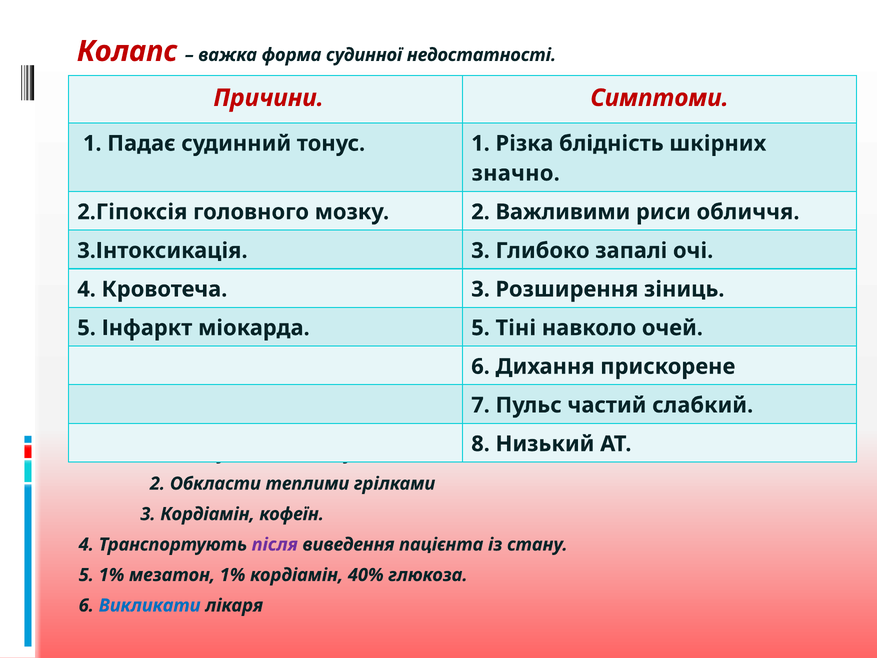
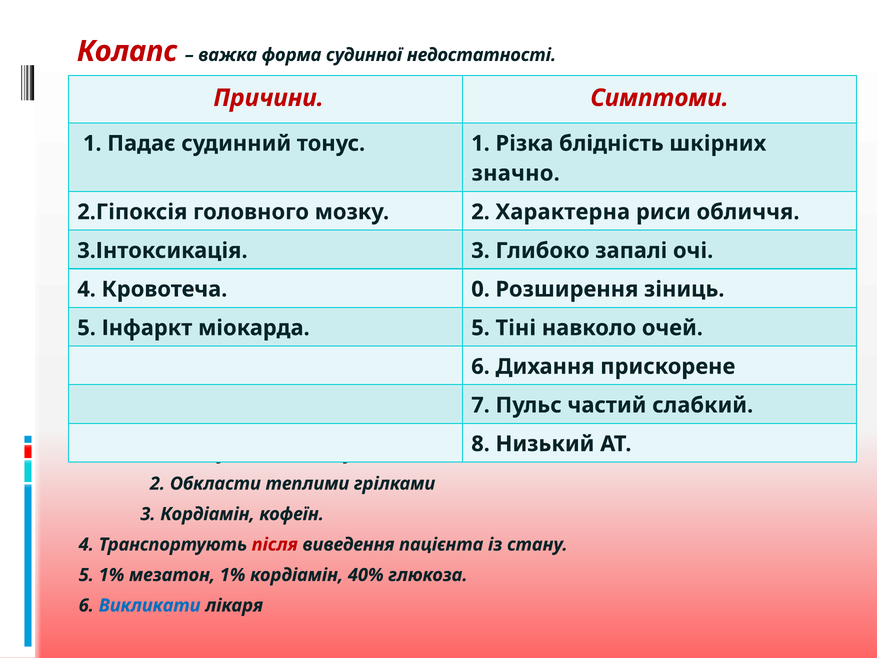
Важливими: Важливими -> Характерна
Кровотеча 3: 3 -> 0
після colour: purple -> red
